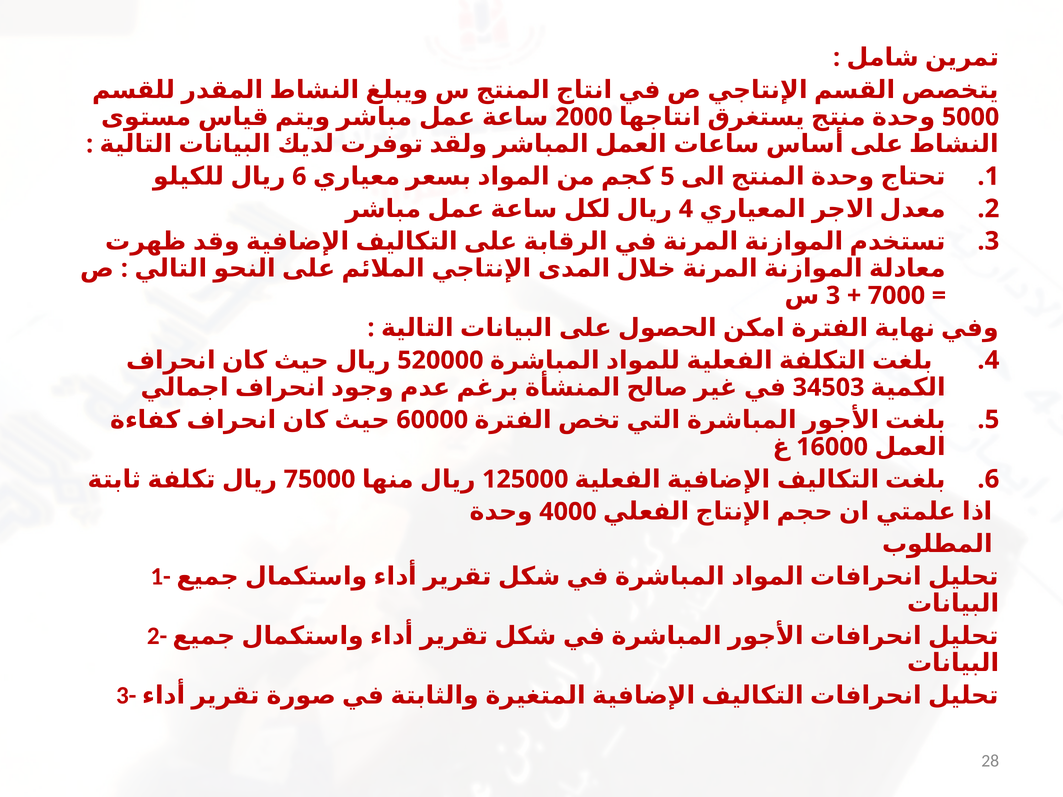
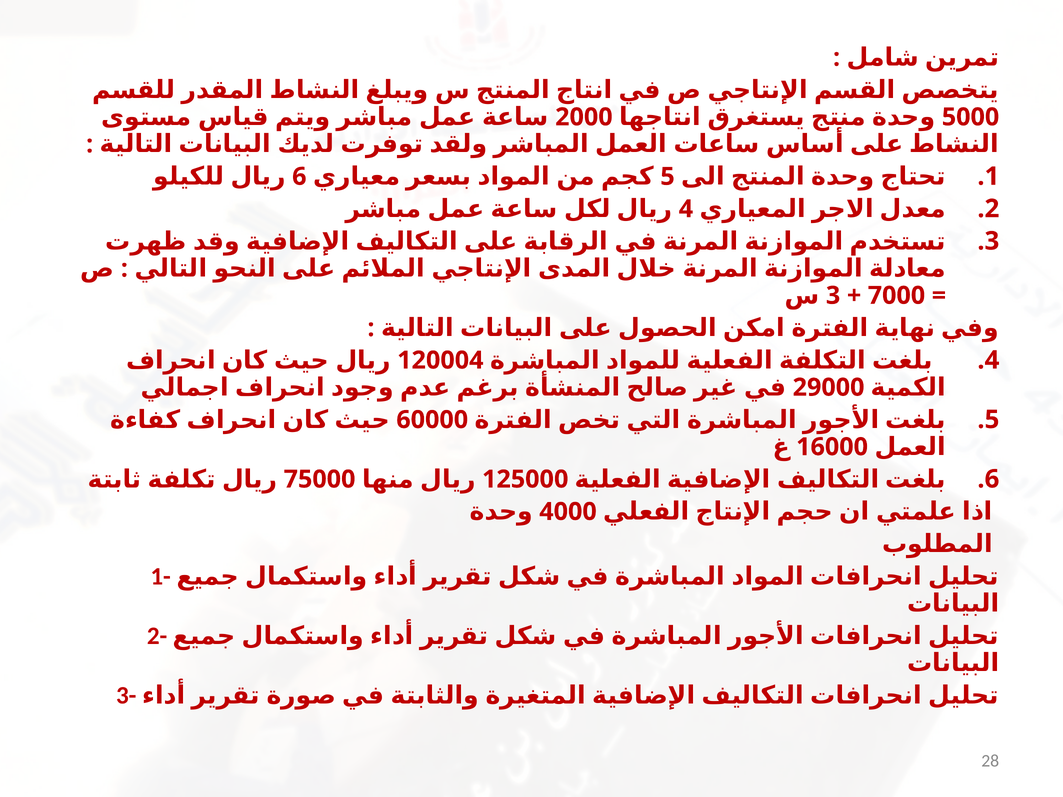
520000: 520000 -> 120004
34503: 34503 -> 29000
